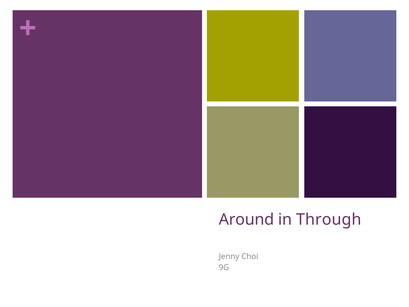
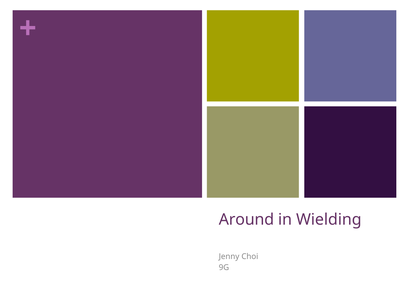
Through: Through -> Wielding
